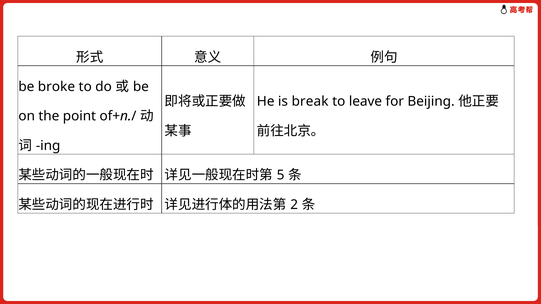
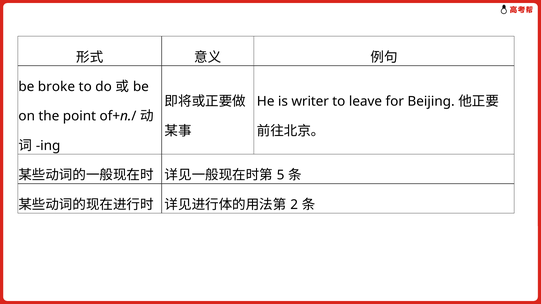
break: break -> writer
